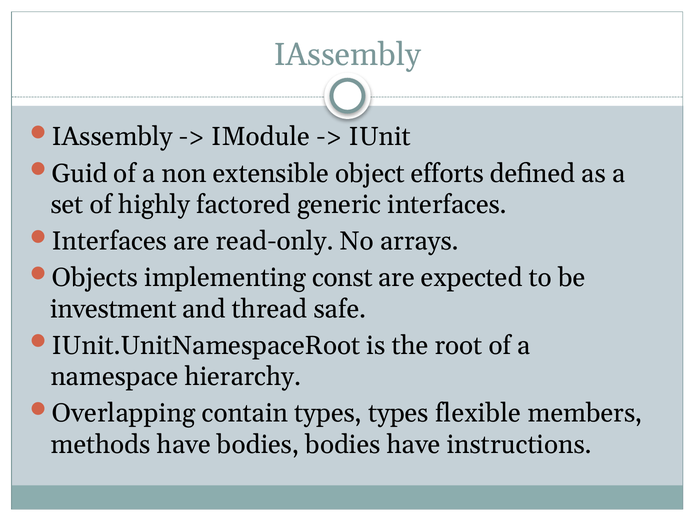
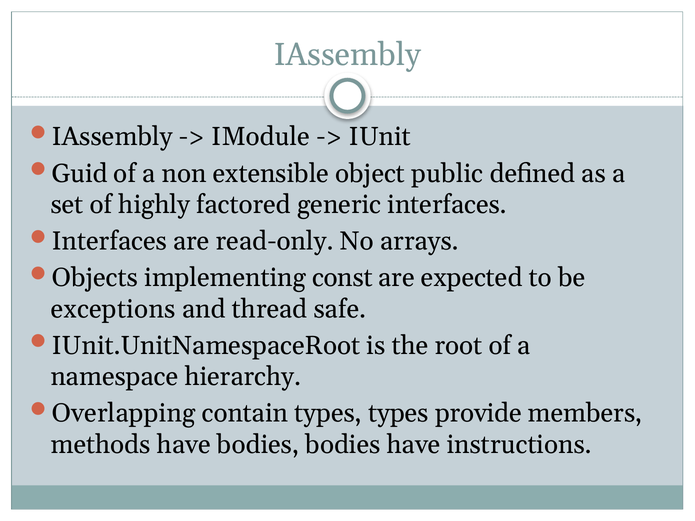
efforts: efforts -> public
investment: investment -> exceptions
flexible: flexible -> provide
